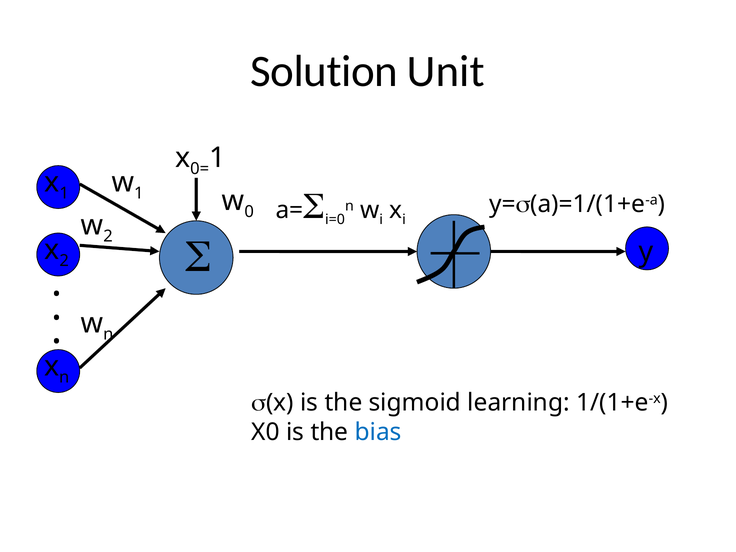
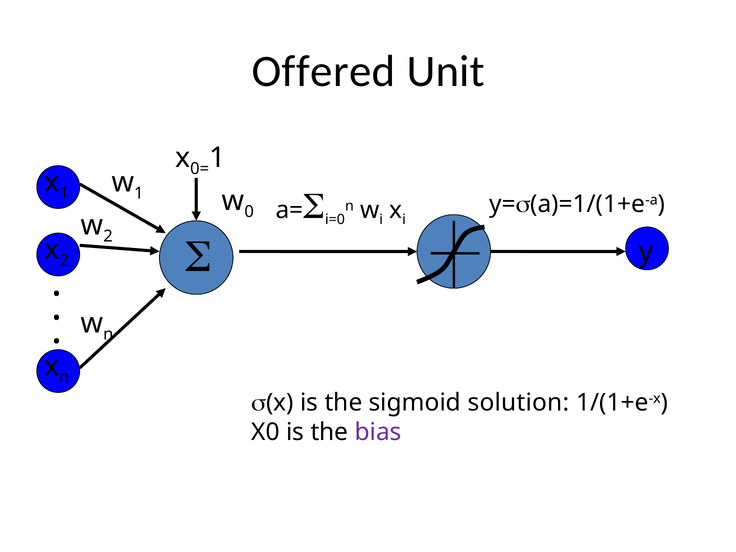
Solution: Solution -> Offered
learning: learning -> solution
bias colour: blue -> purple
